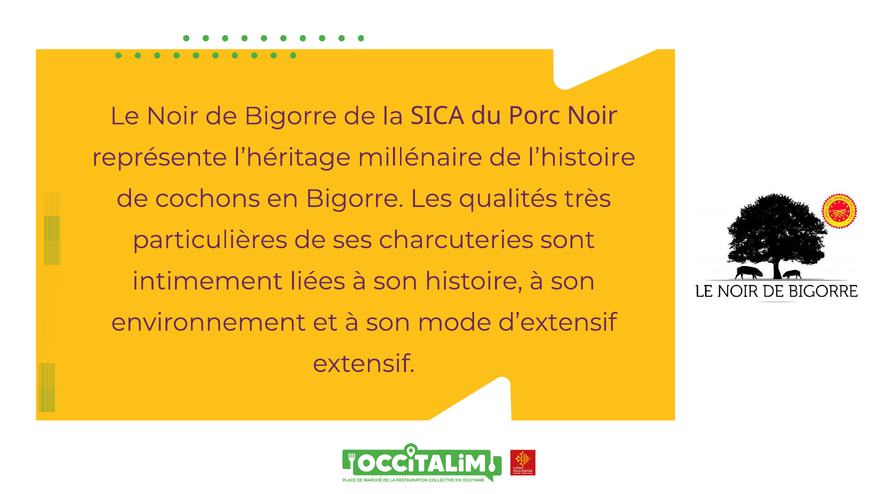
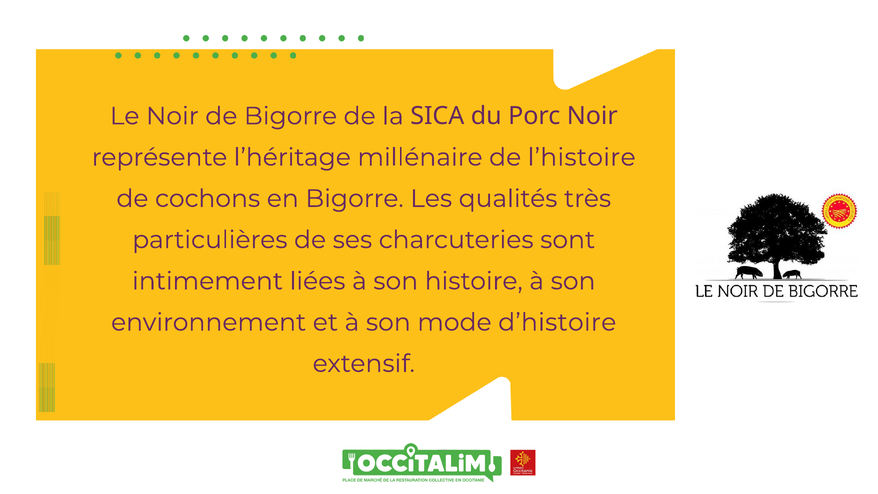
d’extensif: d’extensif -> d’histoire
